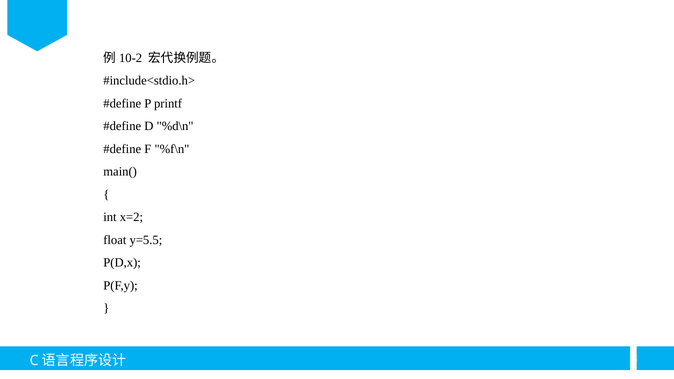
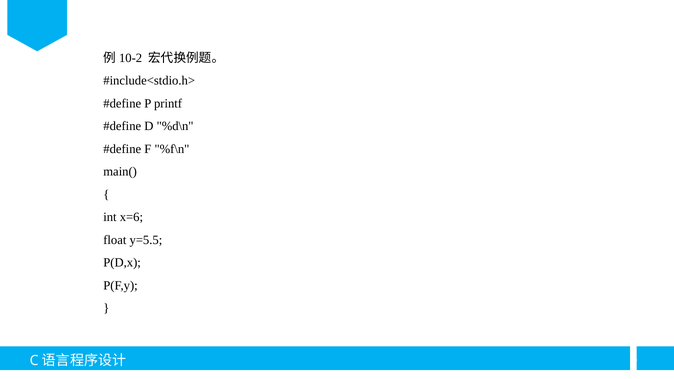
x=2: x=2 -> x=6
